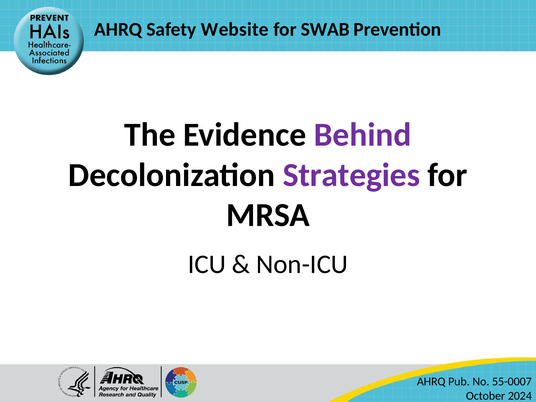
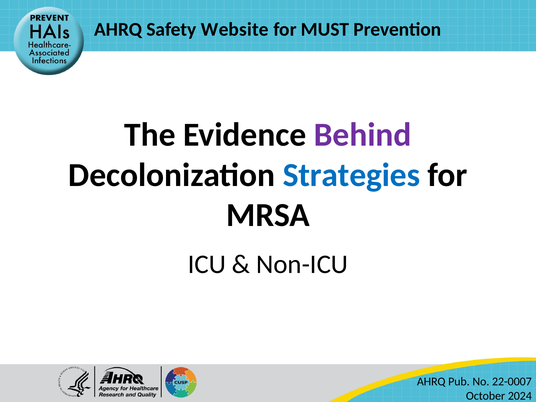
SWAB: SWAB -> MUST
Strategies colour: purple -> blue
55-0007: 55-0007 -> 22-0007
